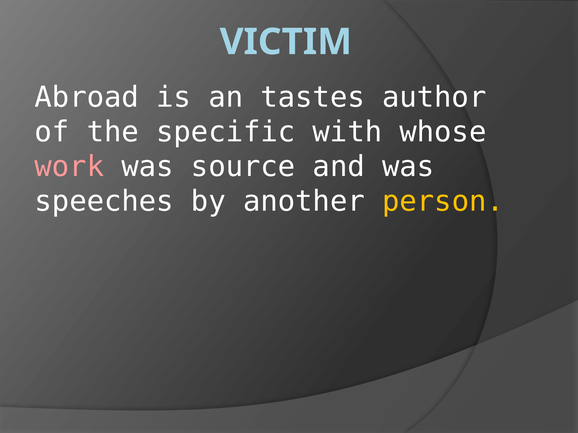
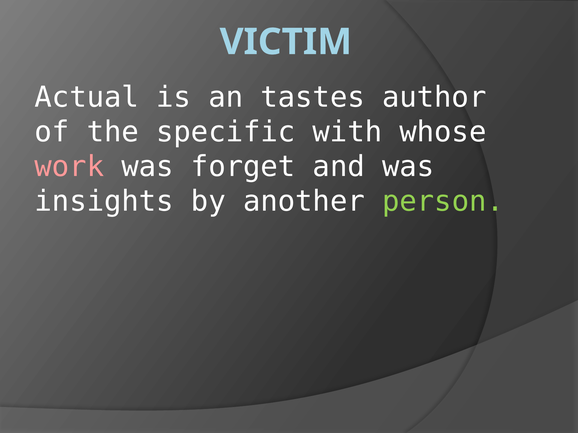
Abroad: Abroad -> Actual
source: source -> forget
speeches: speeches -> insights
person colour: yellow -> light green
